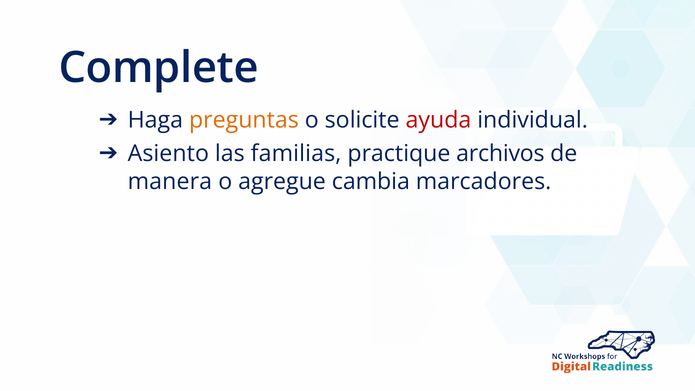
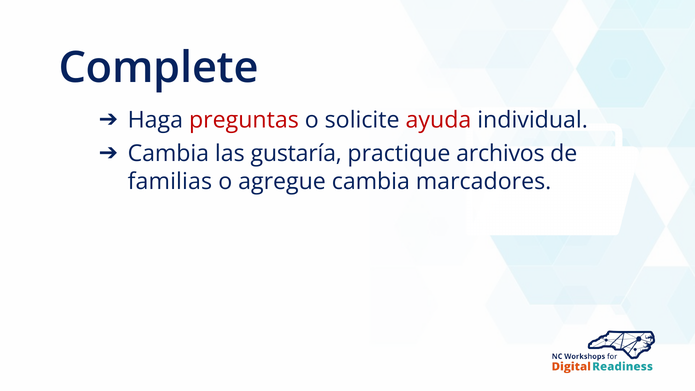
preguntas colour: orange -> red
Asiento at (168, 154): Asiento -> Cambia
familias: familias -> gustaría
manera: manera -> familias
